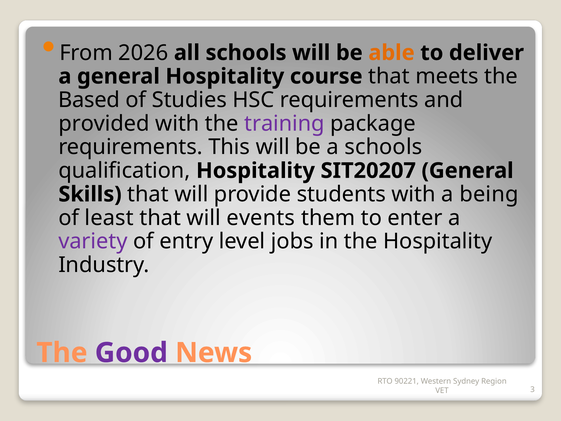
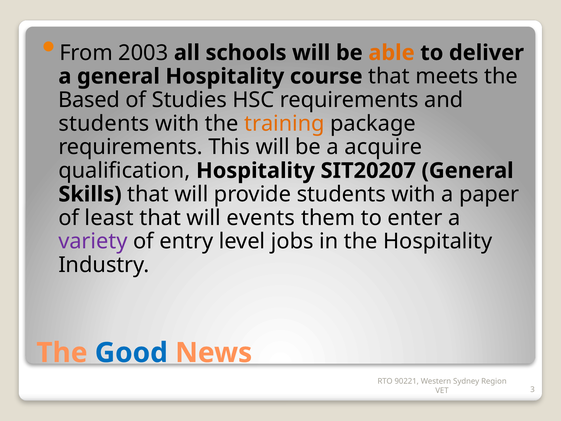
2026: 2026 -> 2003
provided at (104, 123): provided -> students
training colour: purple -> orange
a schools: schools -> acquire
being: being -> paper
Good colour: purple -> blue
